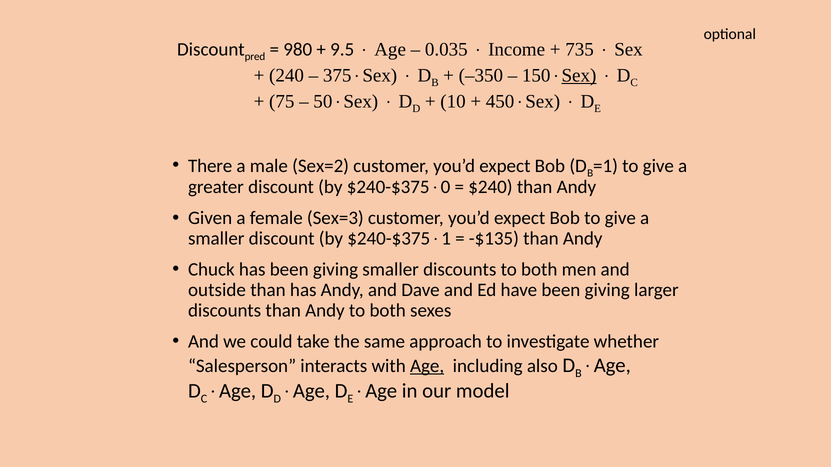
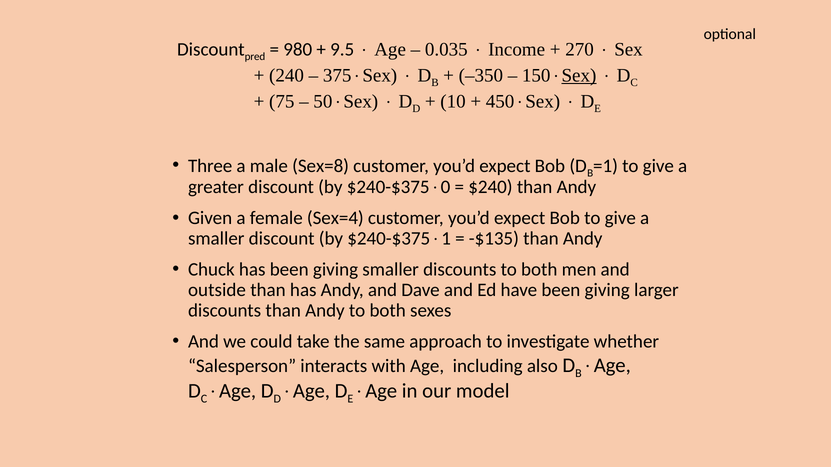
735: 735 -> 270
There: There -> Three
Sex=2: Sex=2 -> Sex=8
Sex=3: Sex=3 -> Sex=4
Age at (427, 366) underline: present -> none
